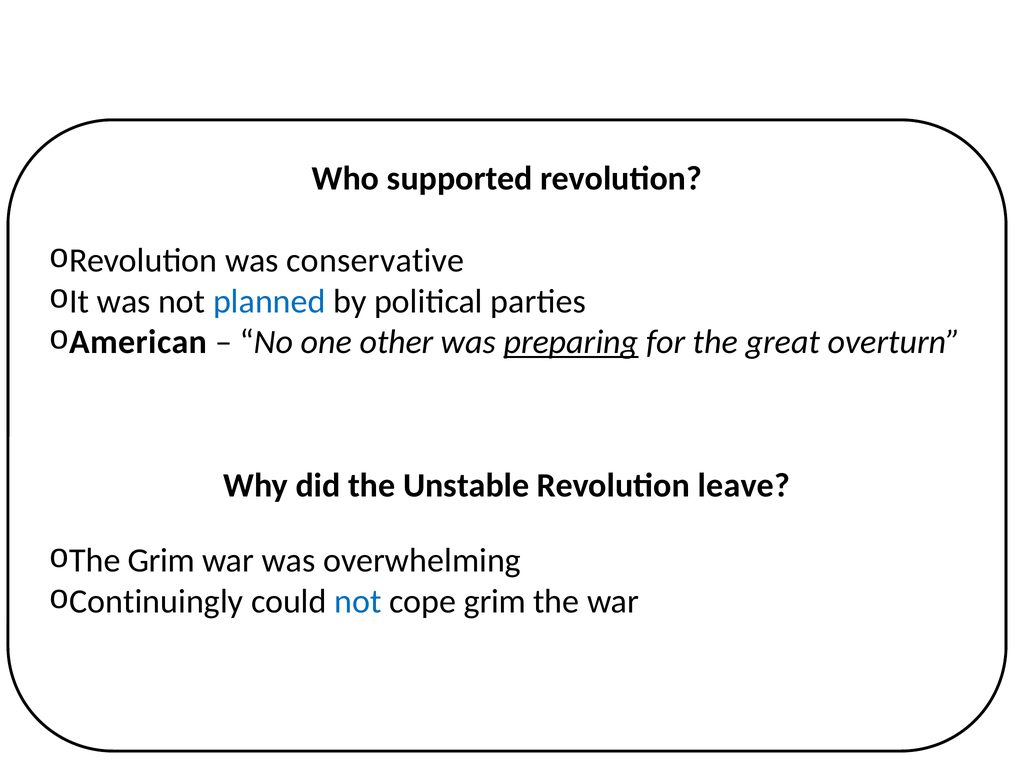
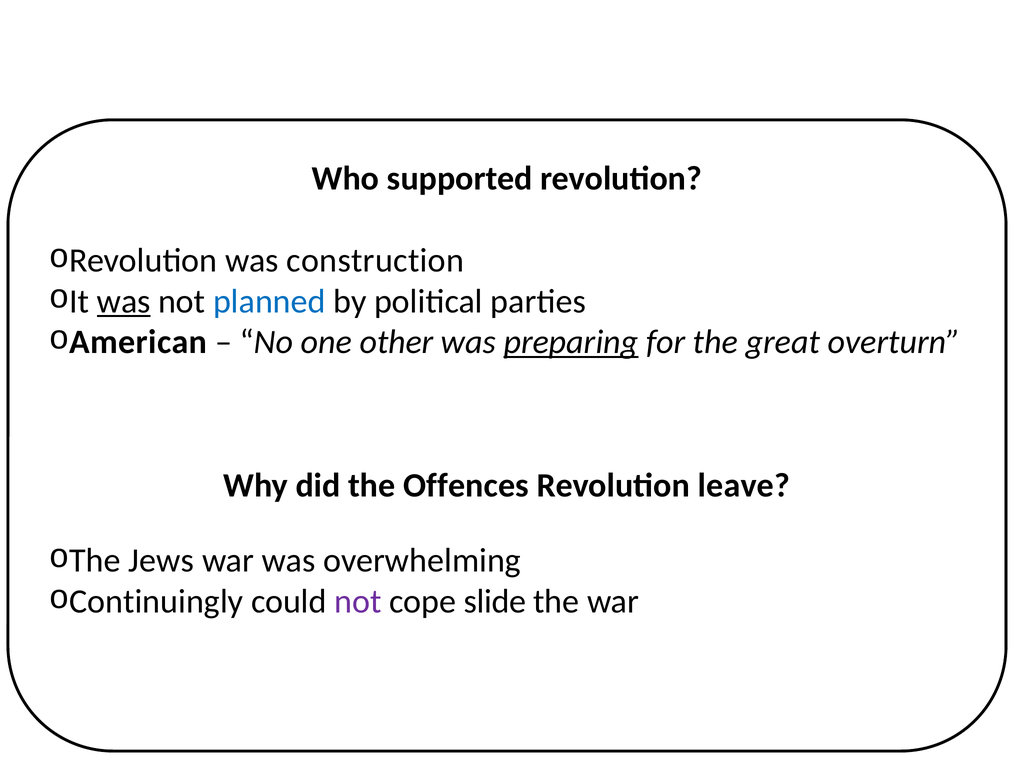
conservative: conservative -> construction
was at (124, 301) underline: none -> present
Unstable: Unstable -> Offences
The Grim: Grim -> Jews
not at (358, 601) colour: blue -> purple
cope grim: grim -> slide
